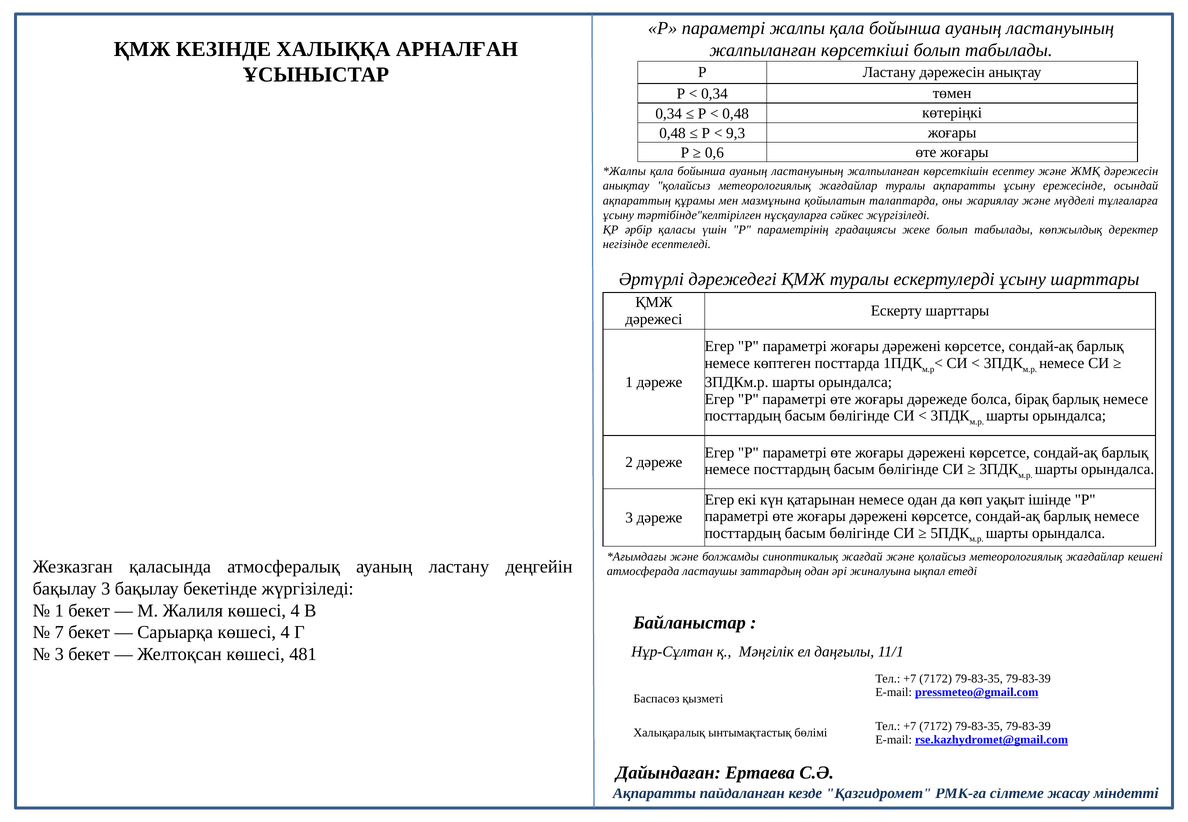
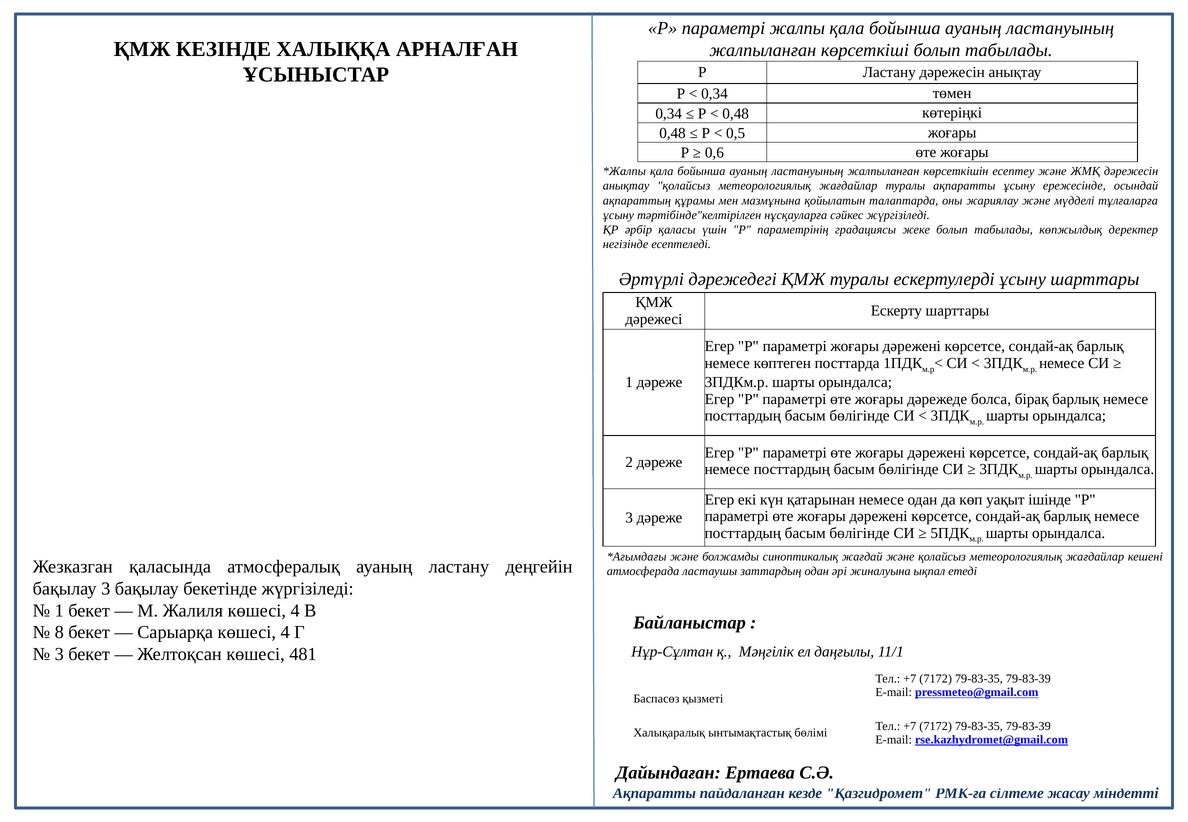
9,3: 9,3 -> 0,5
7: 7 -> 8
